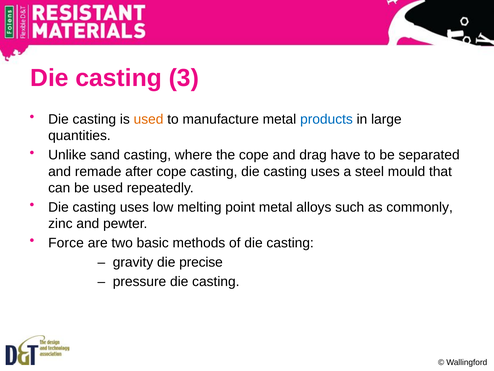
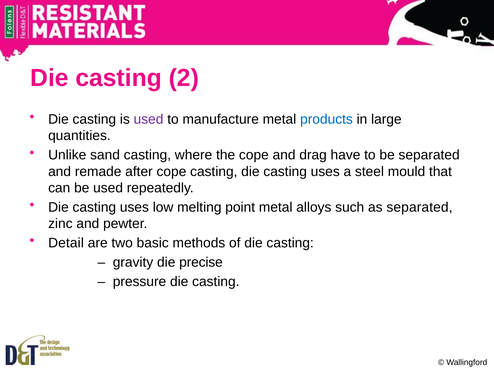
3: 3 -> 2
used at (149, 119) colour: orange -> purple
as commonly: commonly -> separated
Force: Force -> Detail
